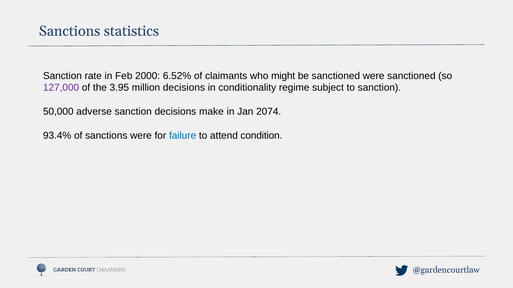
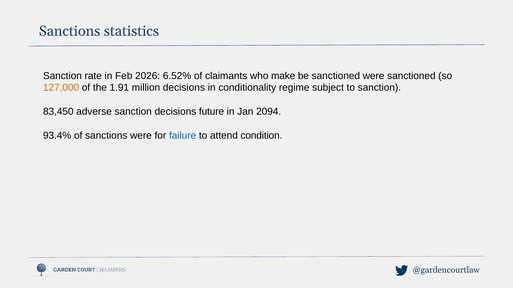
2000: 2000 -> 2026
might: might -> make
127,000 colour: purple -> orange
3.95: 3.95 -> 1.91
50,000: 50,000 -> 83,450
make: make -> future
2074: 2074 -> 2094
